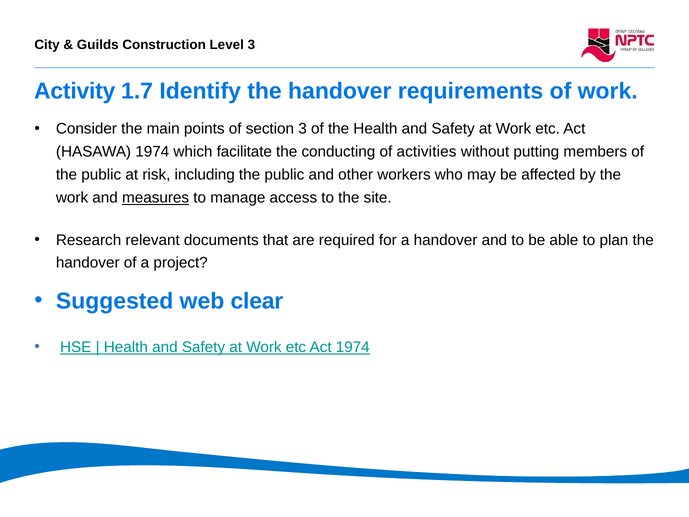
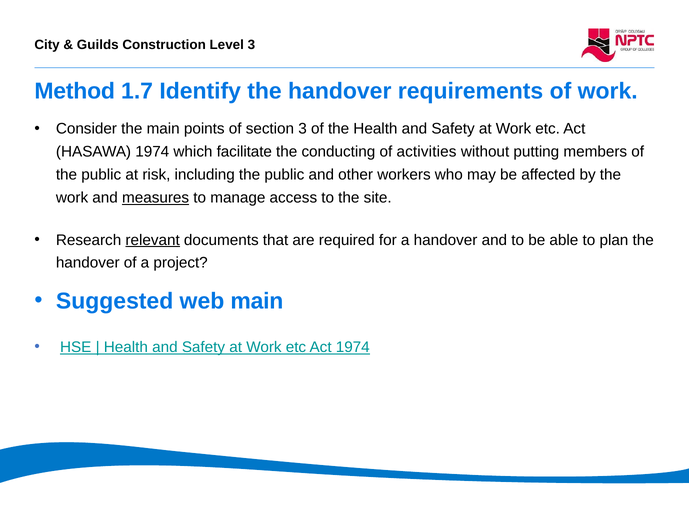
Activity: Activity -> Method
relevant underline: none -> present
web clear: clear -> main
